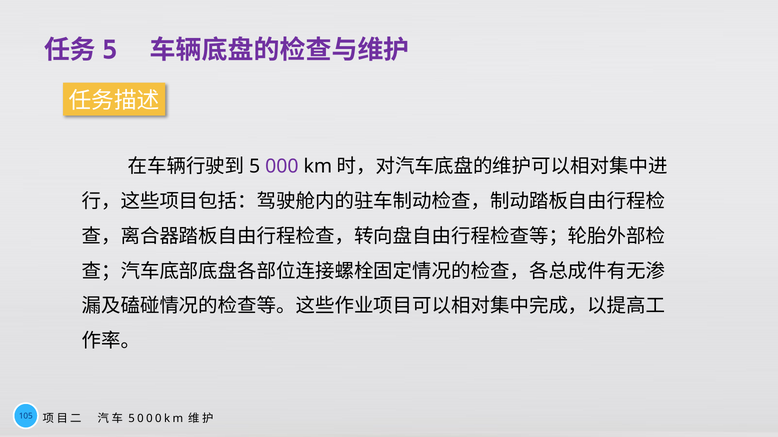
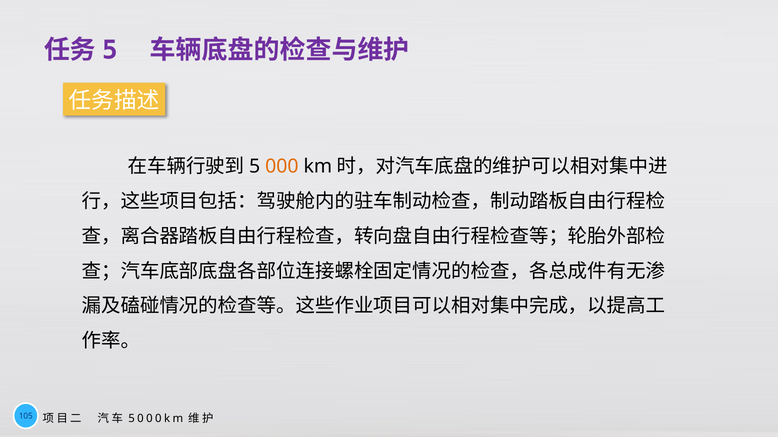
000 colour: purple -> orange
